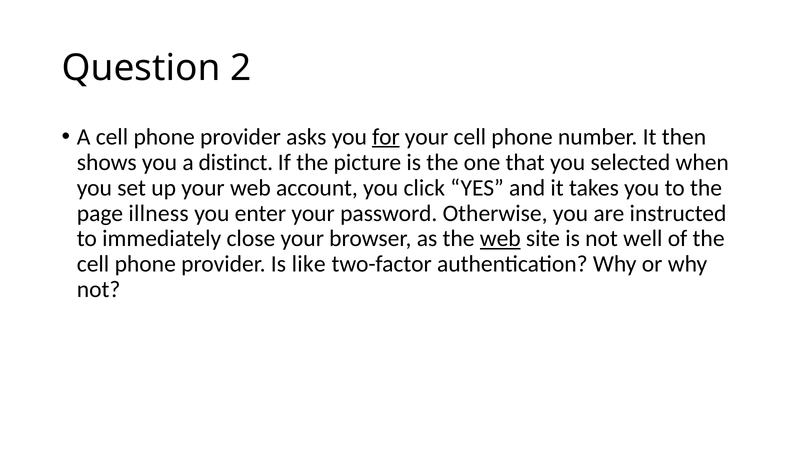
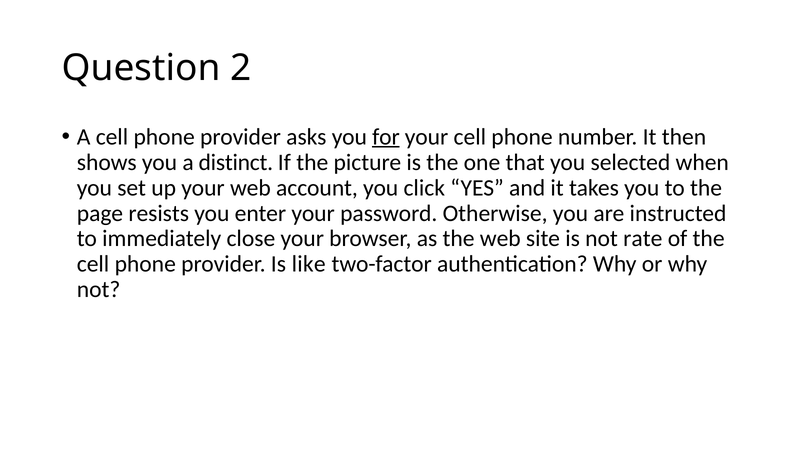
illness: illness -> resists
web at (500, 239) underline: present -> none
well: well -> rate
